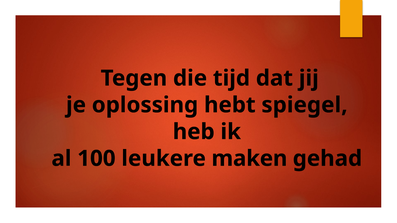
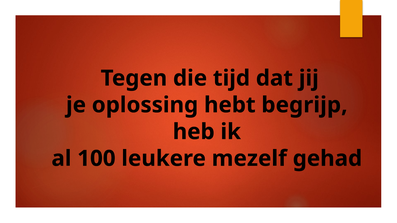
spiegel: spiegel -> begrijp
maken: maken -> mezelf
